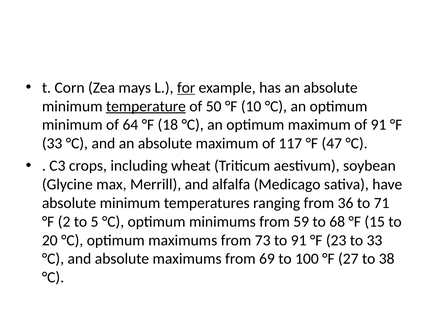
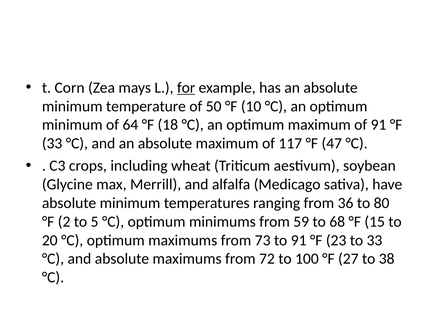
temperature underline: present -> none
71: 71 -> 80
69: 69 -> 72
